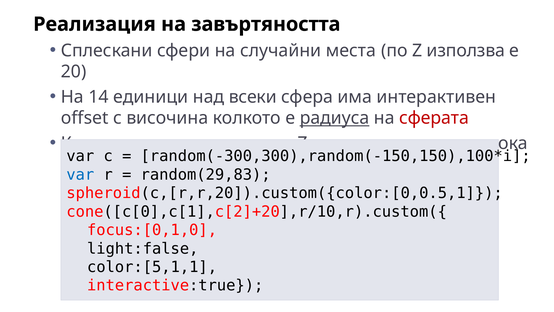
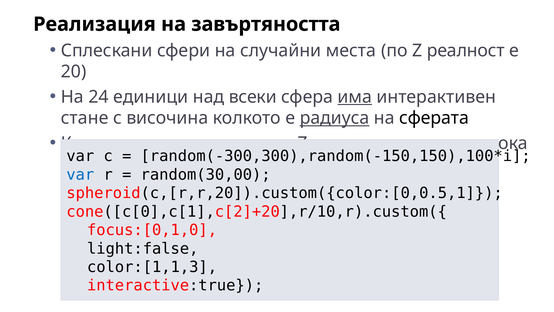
използва: използва -> реалност
14: 14 -> 24
има underline: none -> present
offset: offset -> стане
сферата colour: red -> black
random(29,83: random(29,83 -> random(30,00
color:[5,1,1: color:[5,1,1 -> color:[1,1,3
